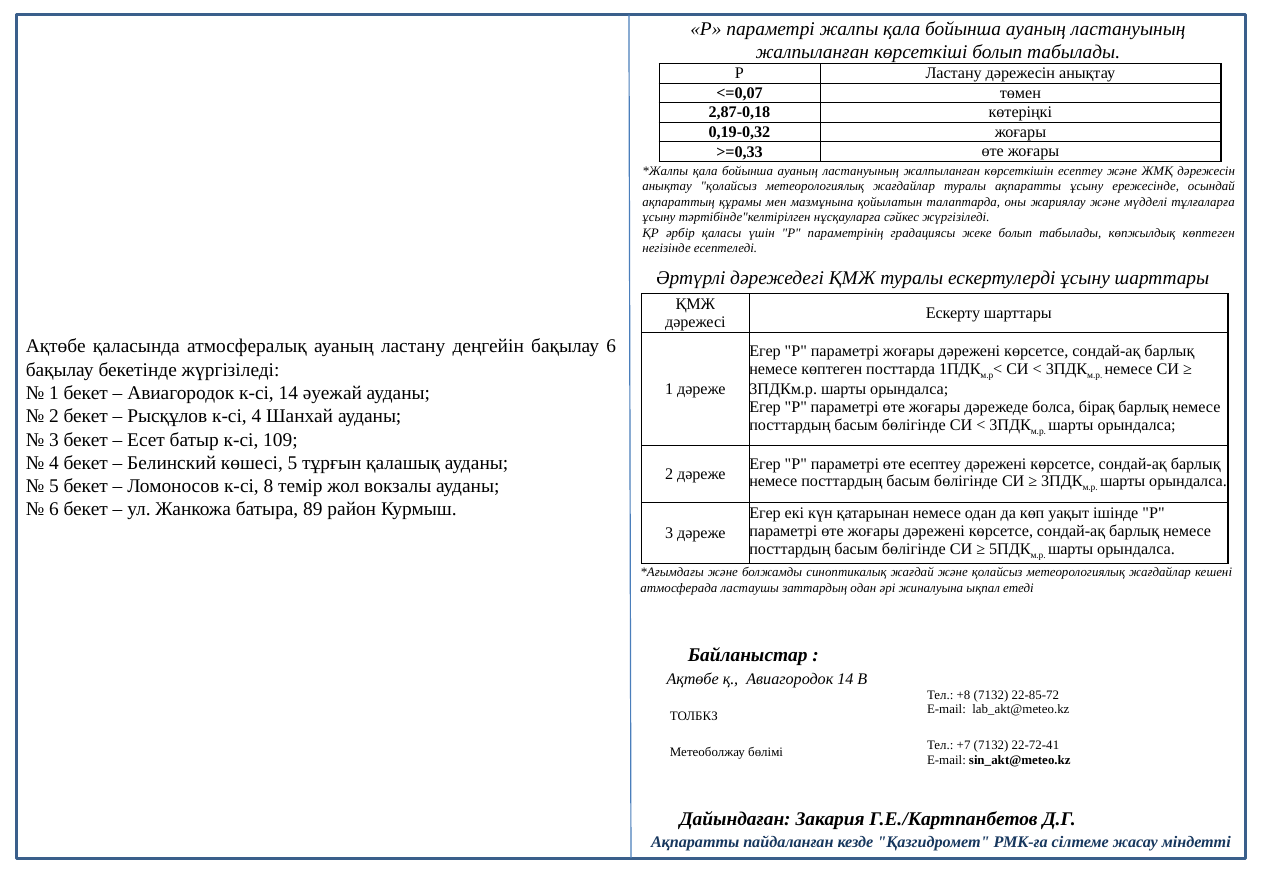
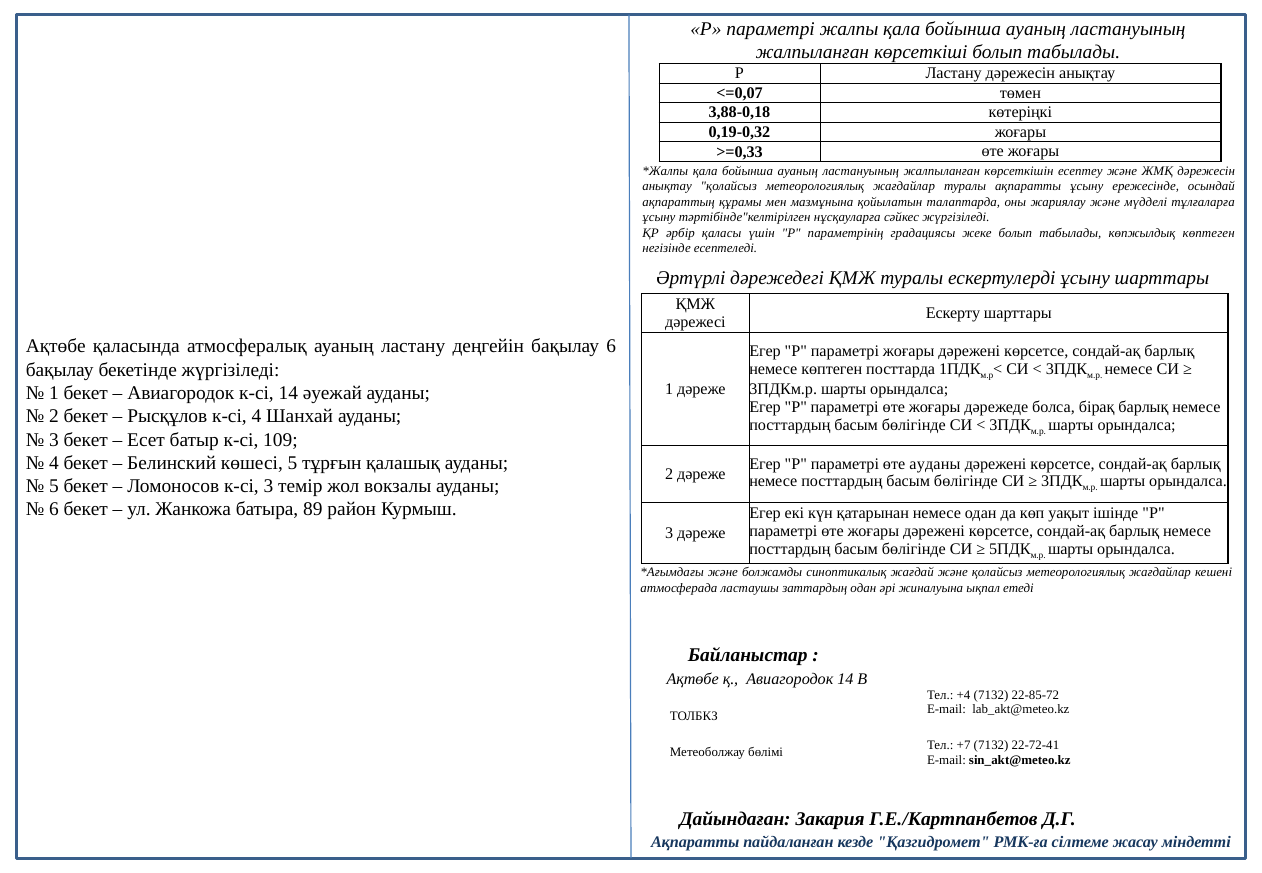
2,87-0,18: 2,87-0,18 -> 3,88-0,18
өте есептеу: есептеу -> ауданы
к-сі 8: 8 -> 3
+8: +8 -> +4
